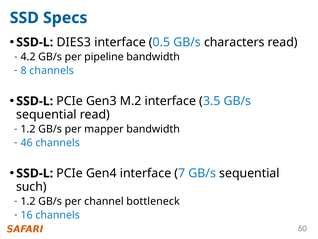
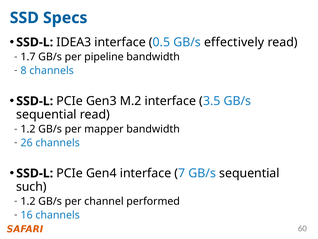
DIES3: DIES3 -> IDEA3
characters: characters -> effectively
4.2: 4.2 -> 1.7
46: 46 -> 26
bottleneck: bottleneck -> performed
